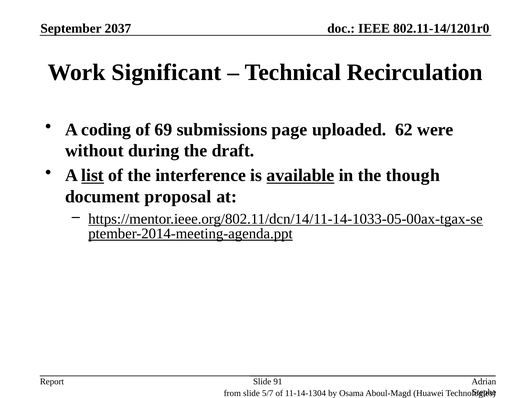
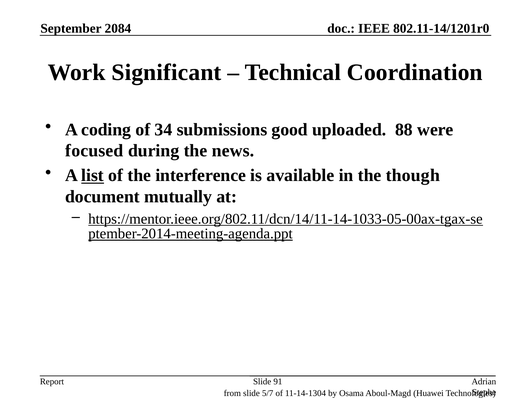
2037: 2037 -> 2084
Recirculation: Recirculation -> Coordination
69: 69 -> 34
page: page -> good
62: 62 -> 88
without: without -> focused
draft: draft -> news
available underline: present -> none
proposal: proposal -> mutually
